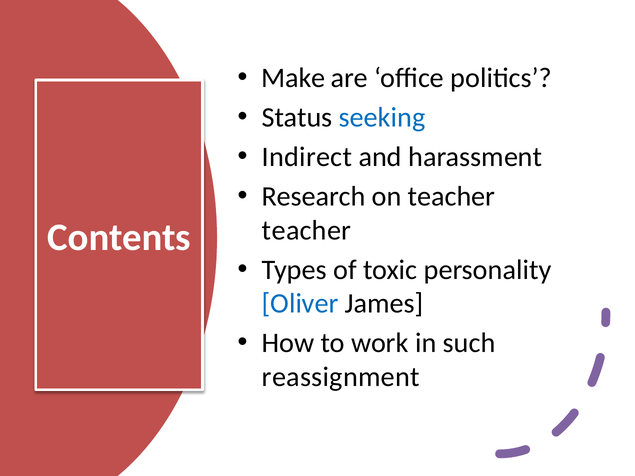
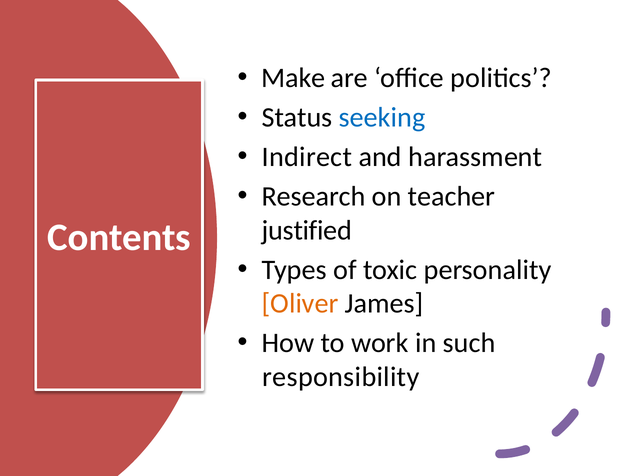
teacher at (307, 230): teacher -> justified
Oliver colour: blue -> orange
reassignment: reassignment -> responsibility
